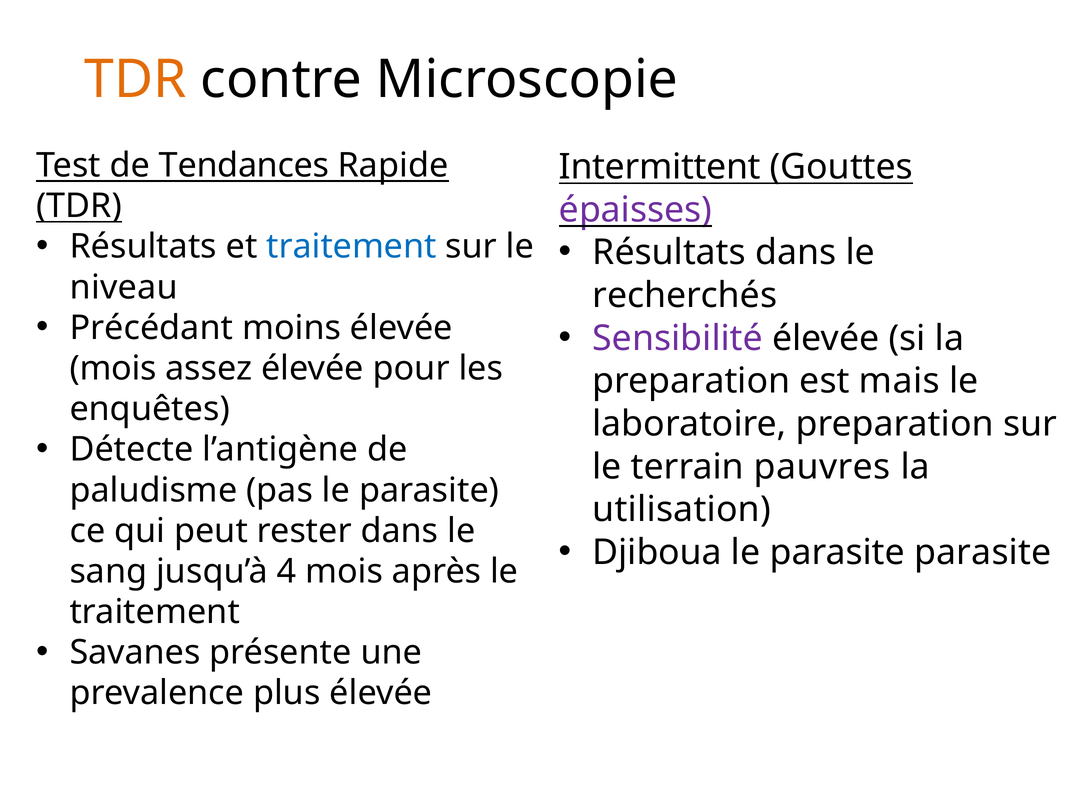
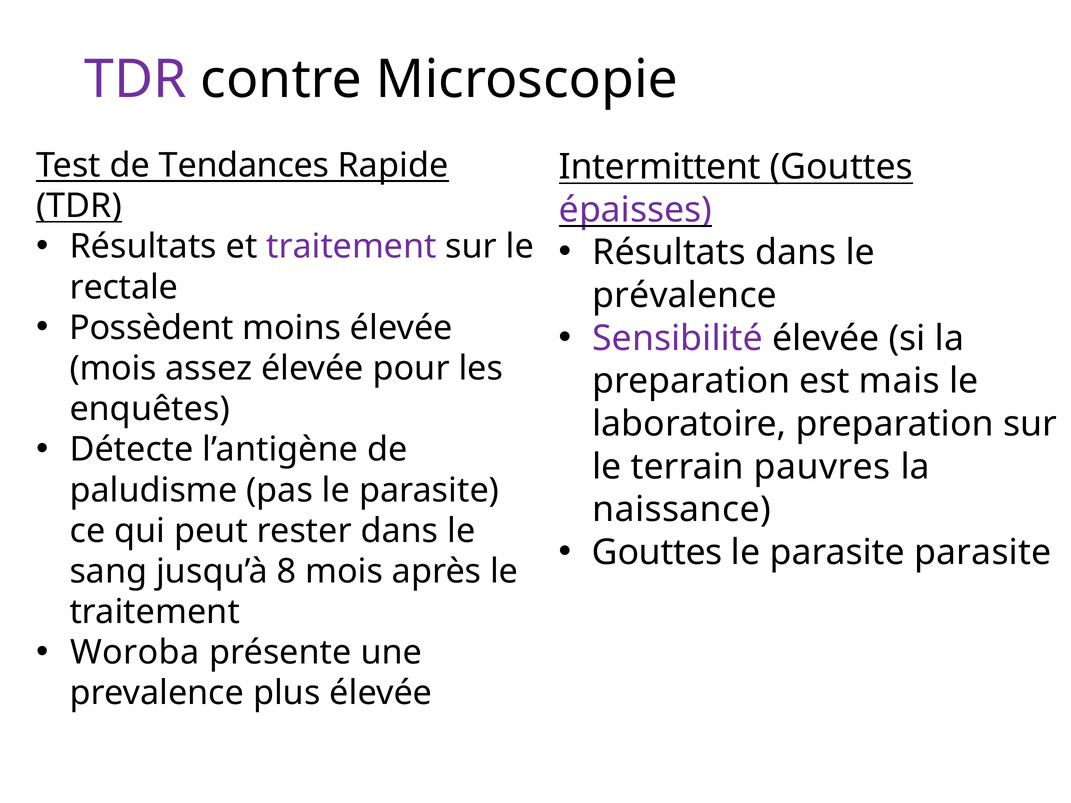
TDR at (135, 79) colour: orange -> purple
traitement at (351, 247) colour: blue -> purple
niveau: niveau -> rectale
recherchés: recherchés -> prévalence
Précédant: Précédant -> Possèdent
utilisation: utilisation -> naissance
Djiboua at (657, 553): Djiboua -> Gouttes
4: 4 -> 8
Savanes: Savanes -> Woroba
